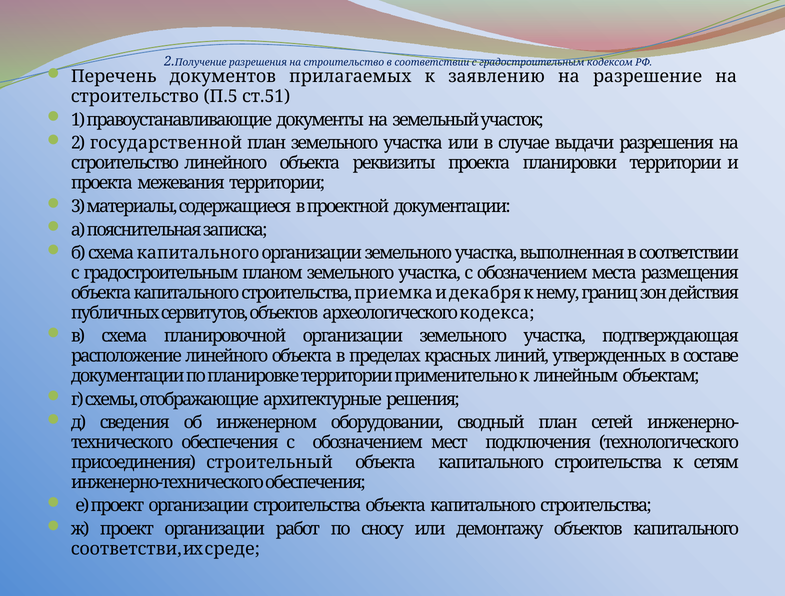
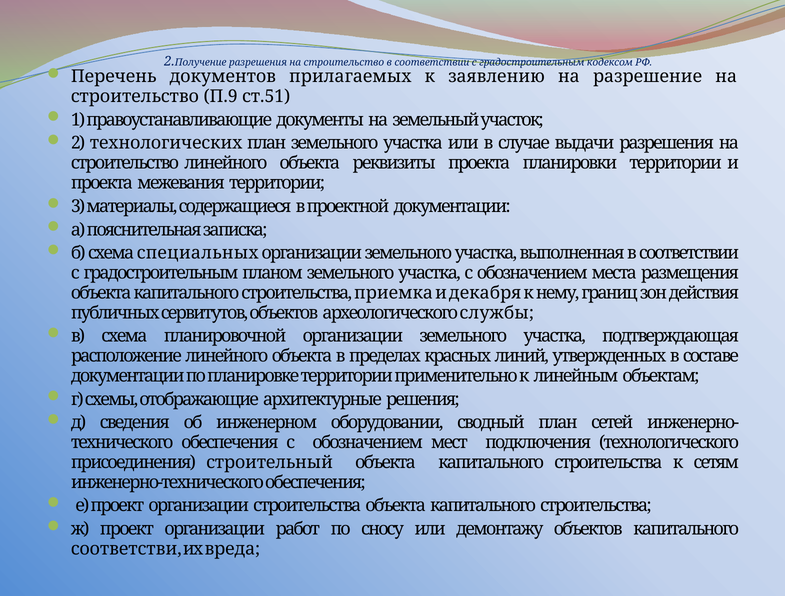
П.5: П.5 -> П.9
государственной: государственной -> технологических
схема капитального: капитального -> специальных
кодекса: кодекса -> службы
среде: среде -> вреда
